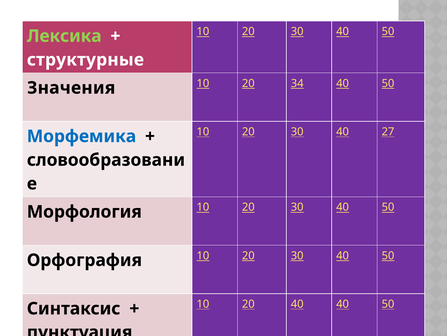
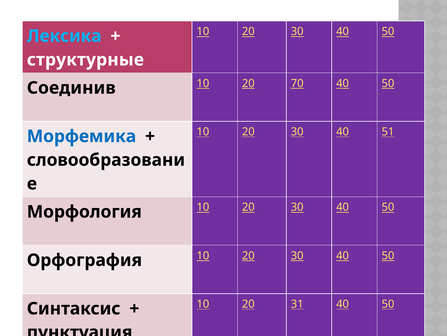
Лексика colour: light green -> light blue
Значения: Значения -> Соединив
34: 34 -> 70
27: 27 -> 51
20 40: 40 -> 31
